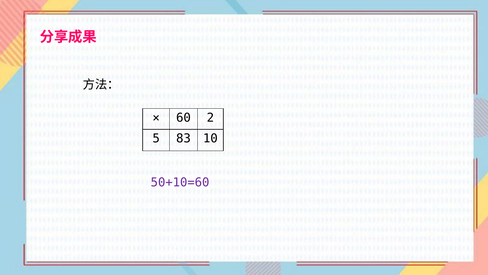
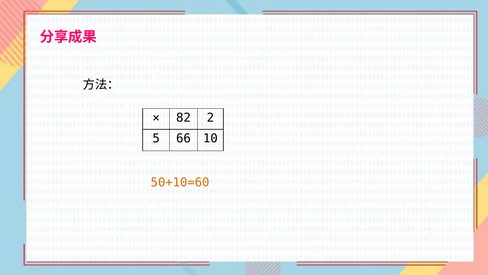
60: 60 -> 82
83: 83 -> 66
50+10=60 colour: purple -> orange
